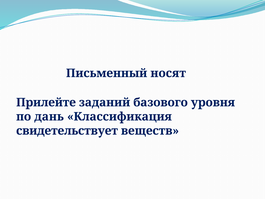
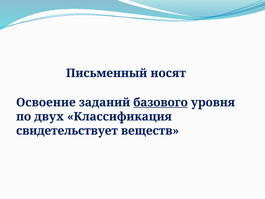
Прилейте: Прилейте -> Освоение
базового underline: none -> present
дань: дань -> двух
